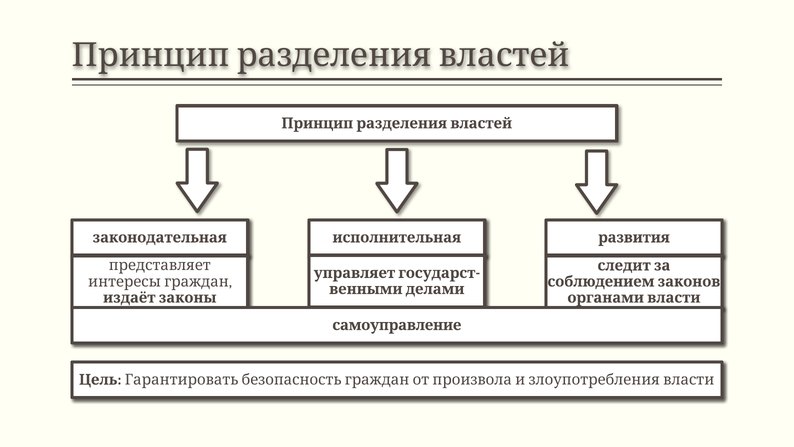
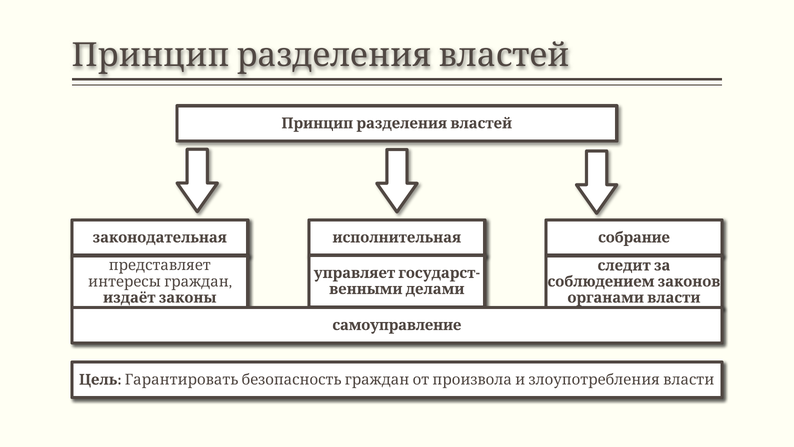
развития: развития -> собрание
